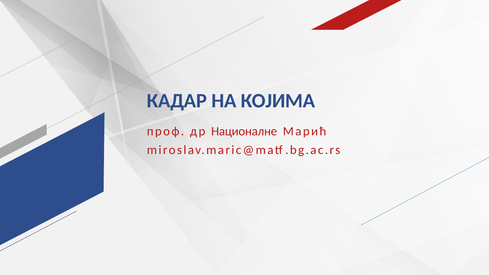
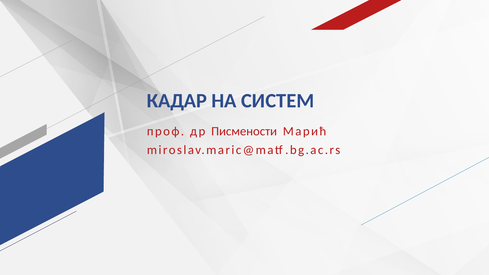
КОЈИМА: КОЈИМА -> СИСТЕМ
Националне: Националне -> Писмености
